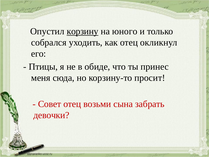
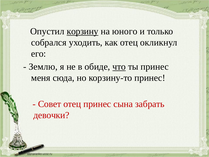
Птицы: Птицы -> Землю
что underline: none -> present
корзину-то просит: просит -> принес
отец возьми: возьми -> принес
